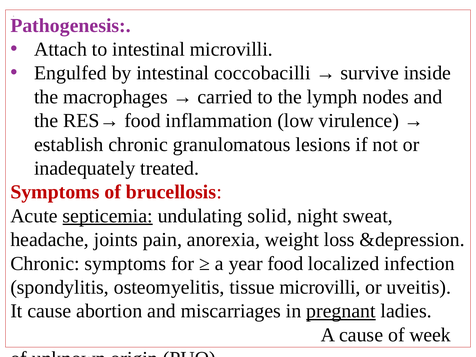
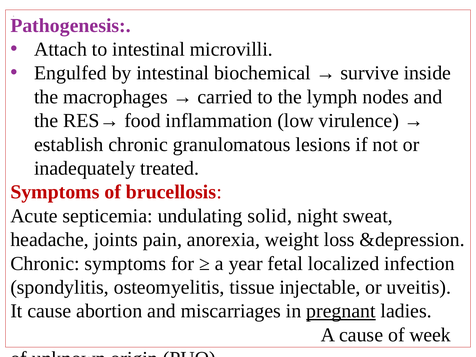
coccobacilli: coccobacilli -> biochemical
septicemia underline: present -> none
year food: food -> fetal
tissue microvilli: microvilli -> injectable
